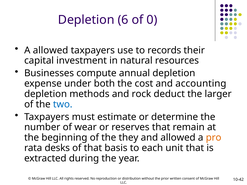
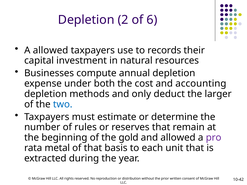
6: 6 -> 2
0: 0 -> 6
rock: rock -> only
wear: wear -> rules
they: they -> gold
pro colour: orange -> purple
desks: desks -> metal
